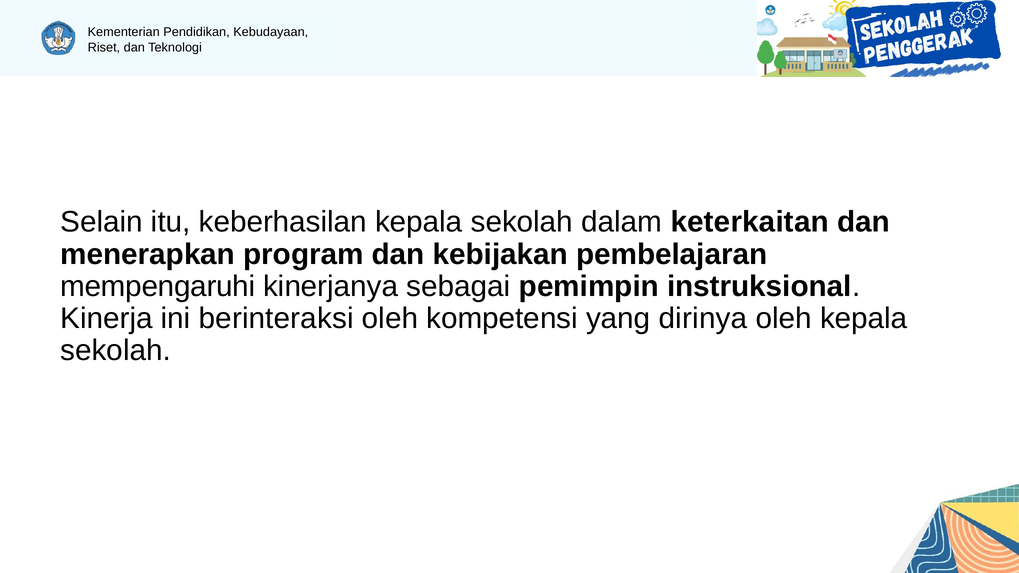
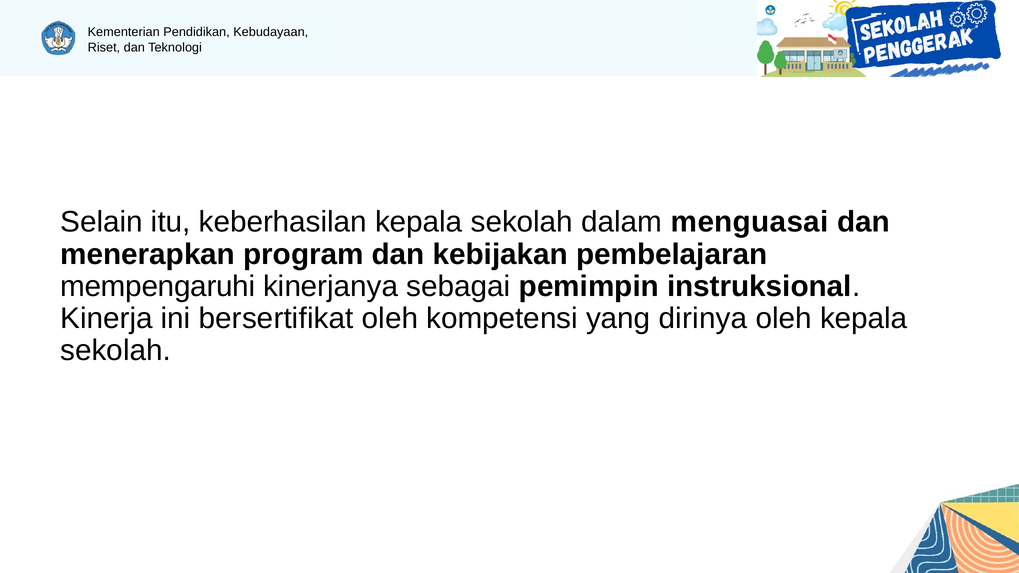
keterkaitan: keterkaitan -> menguasai
berinteraksi: berinteraksi -> bersertifikat
